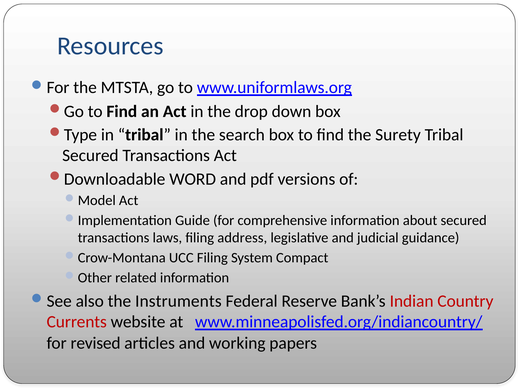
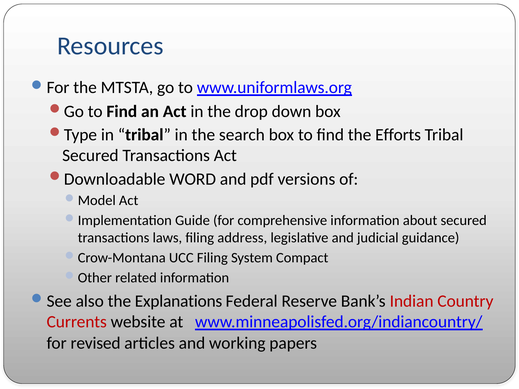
Surety: Surety -> Efforts
Instruments: Instruments -> Explanations
